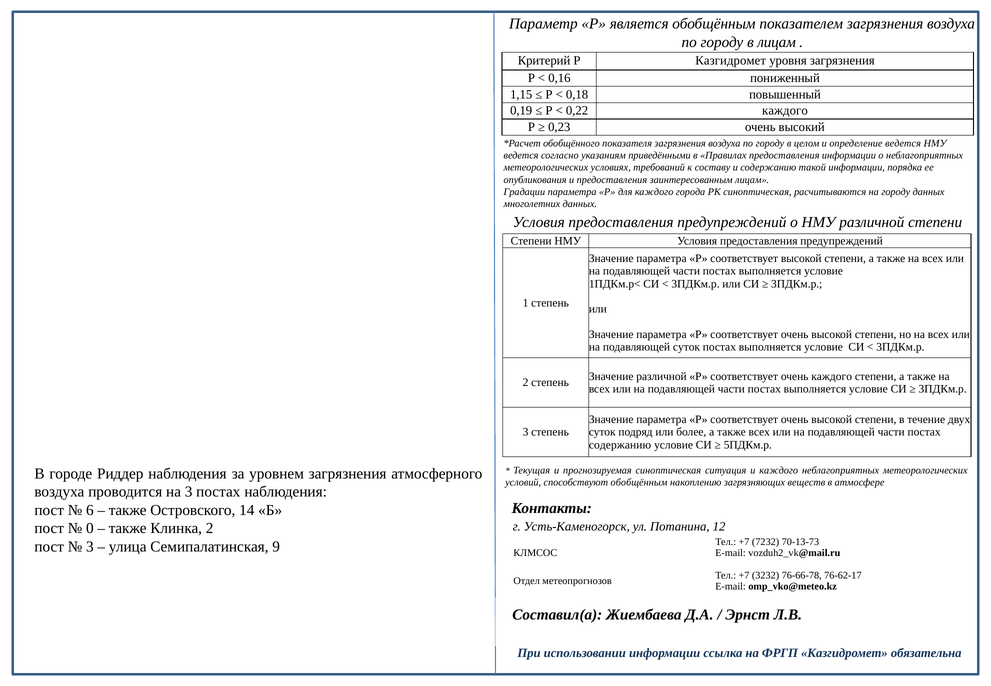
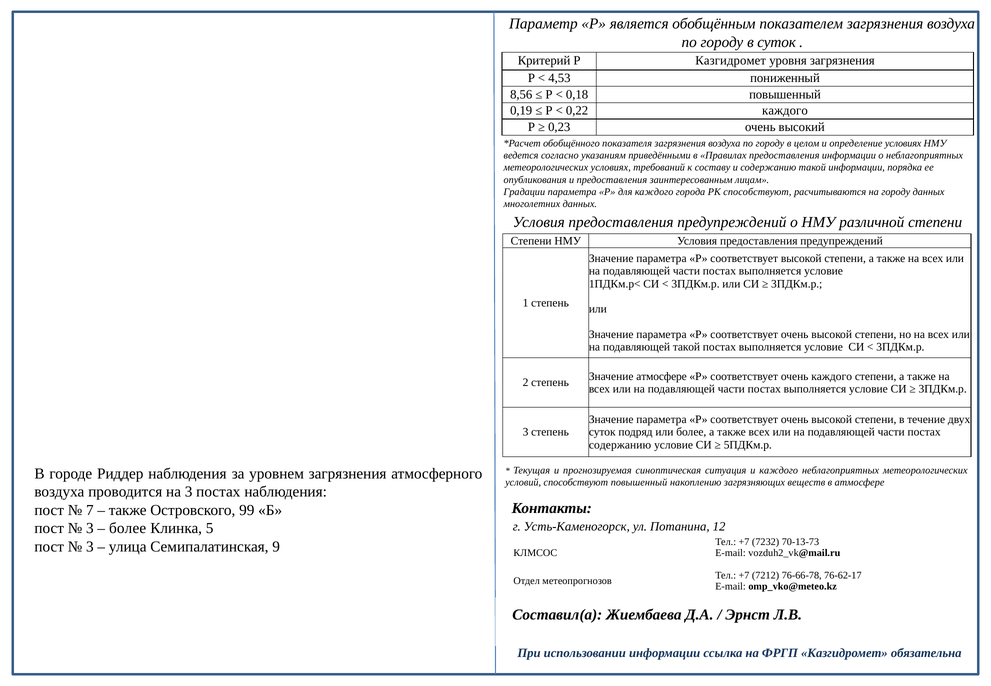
в лицам: лицам -> суток
0,16: 0,16 -> 4,53
1,15: 1,15 -> 8,56
определение ведется: ведется -> условиях
РК синоптическая: синоптическая -> способствуют
подавляющей суток: суток -> такой
Значение различной: различной -> атмосфере
способствуют обобщённым: обобщённым -> повышенный
6: 6 -> 7
14: 14 -> 99
0 at (90, 528): 0 -> 3
также at (128, 528): также -> более
Клинка 2: 2 -> 5
3232: 3232 -> 7212
